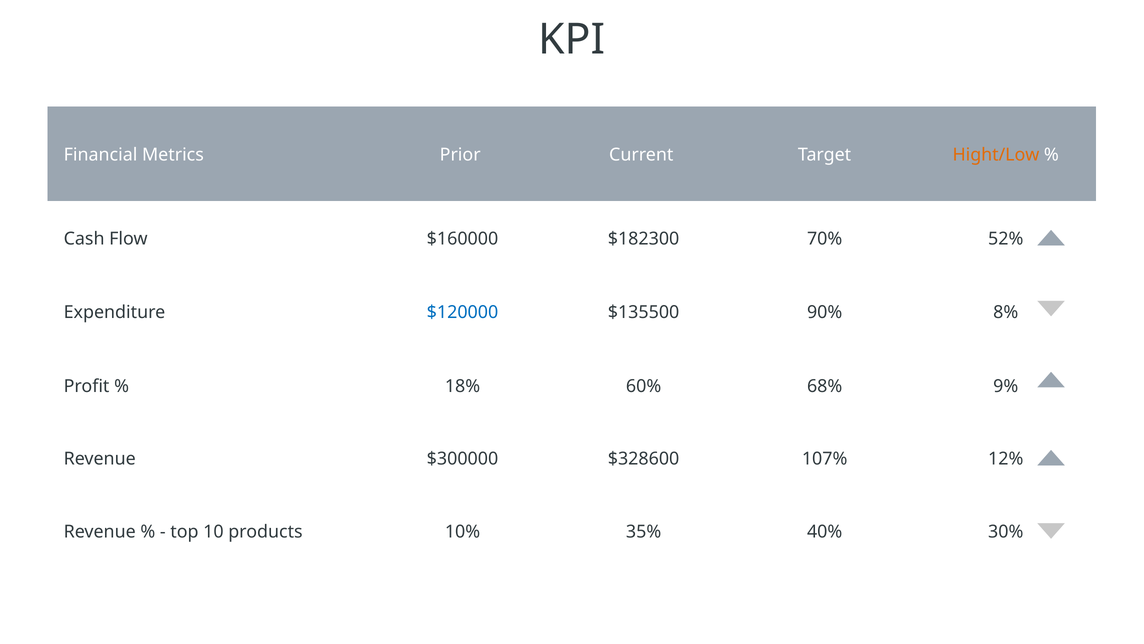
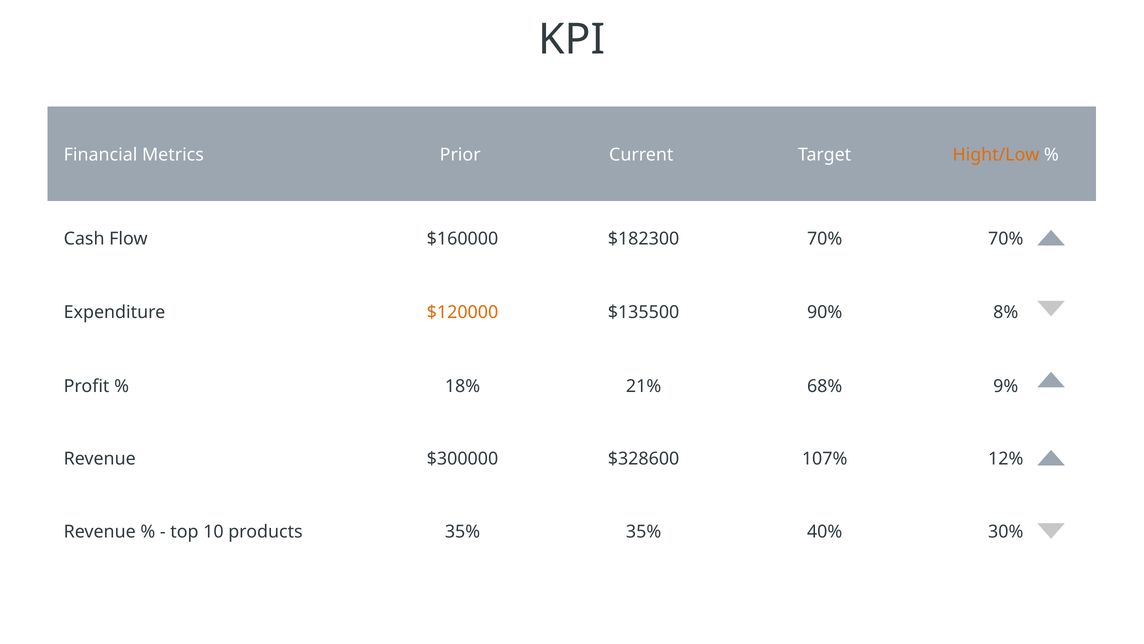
70% 52%: 52% -> 70%
$120000 colour: blue -> orange
60%: 60% -> 21%
products 10%: 10% -> 35%
